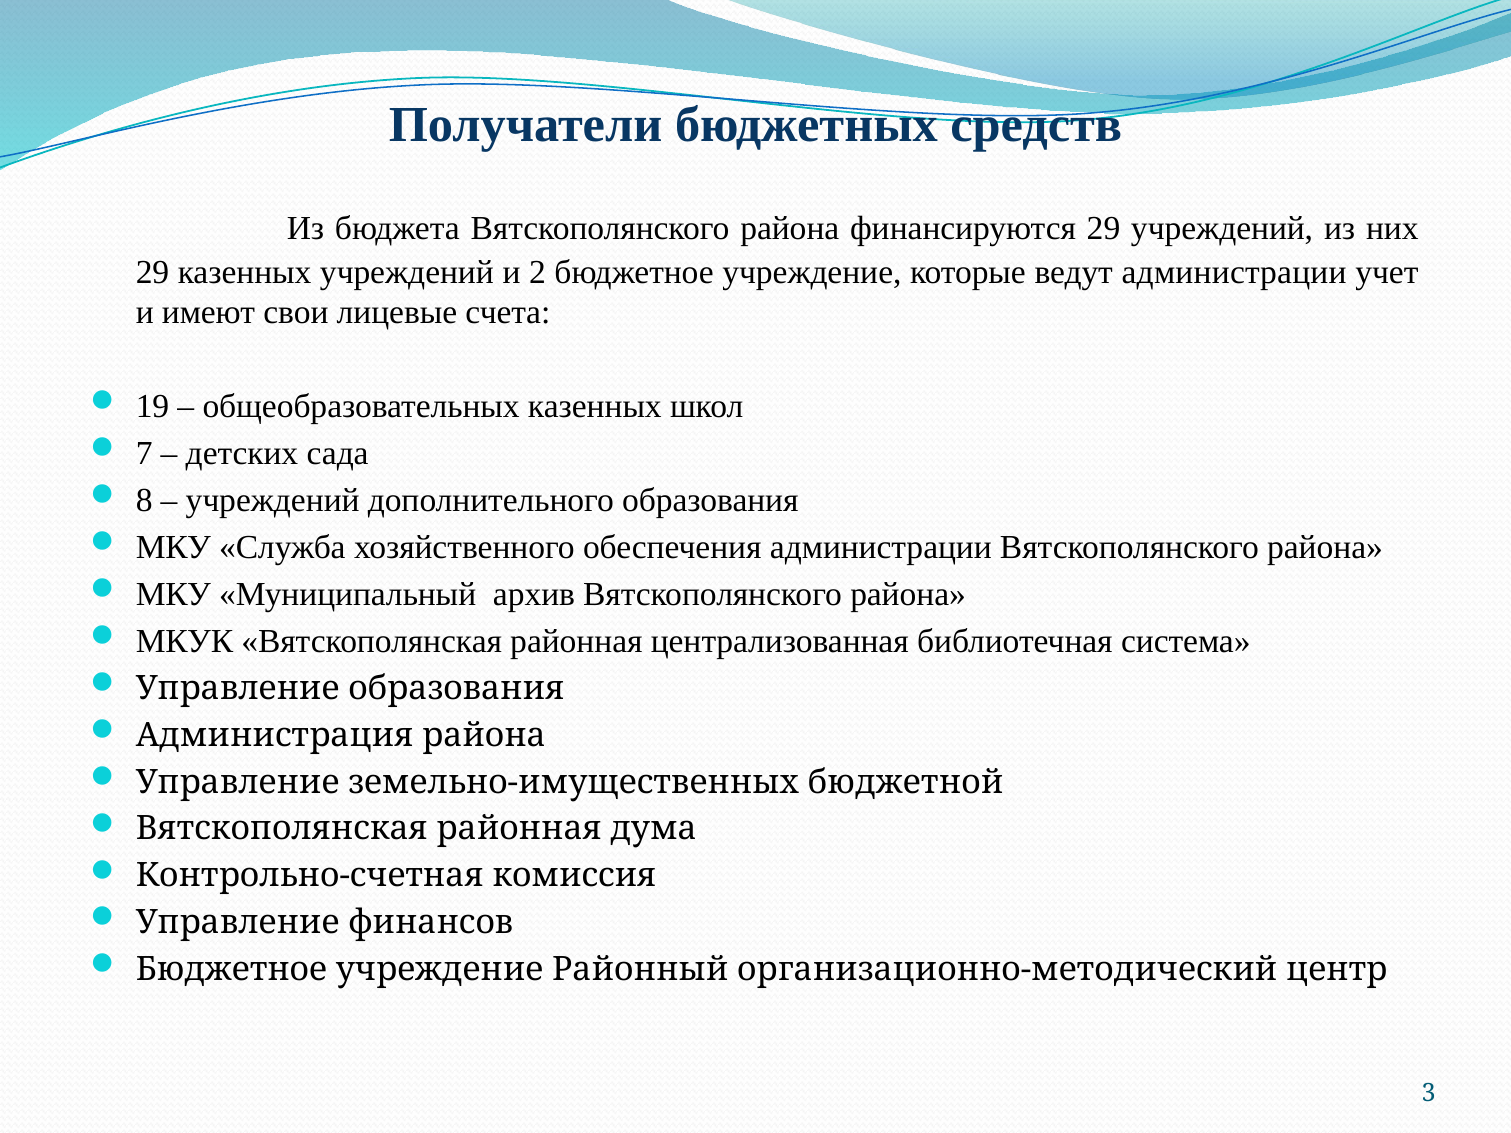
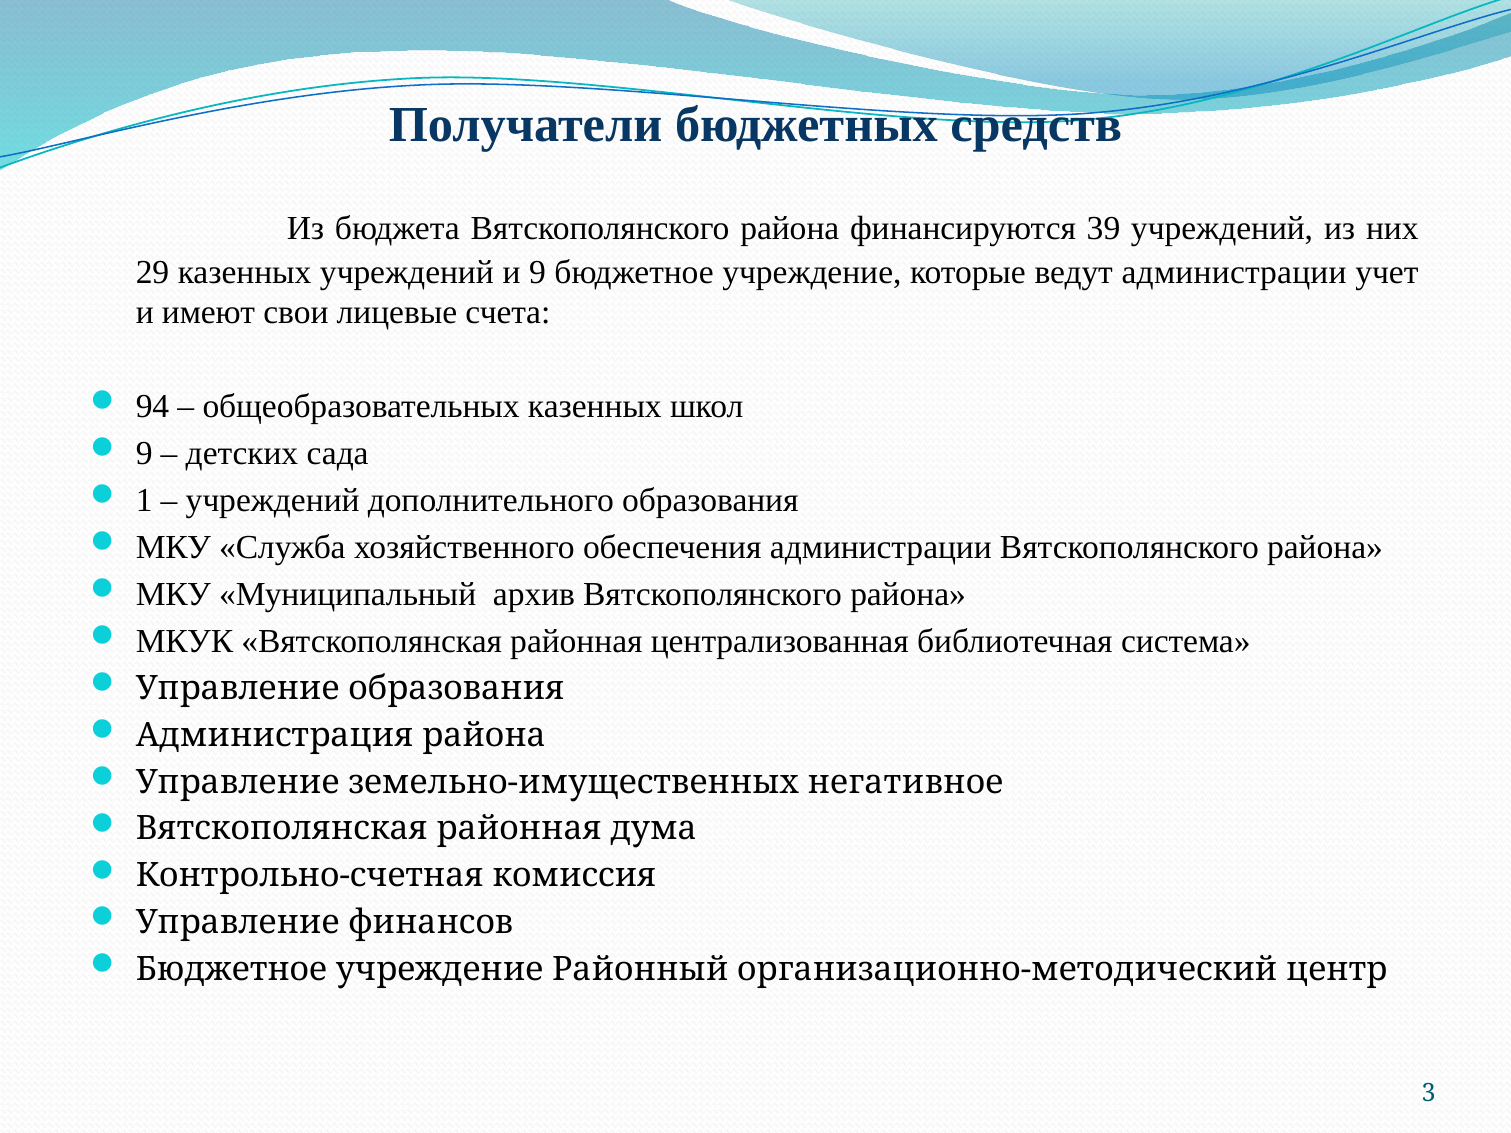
финансируются 29: 29 -> 39
и 2: 2 -> 9
19: 19 -> 94
7 at (144, 454): 7 -> 9
8: 8 -> 1
бюджетной: бюджетной -> негативное
